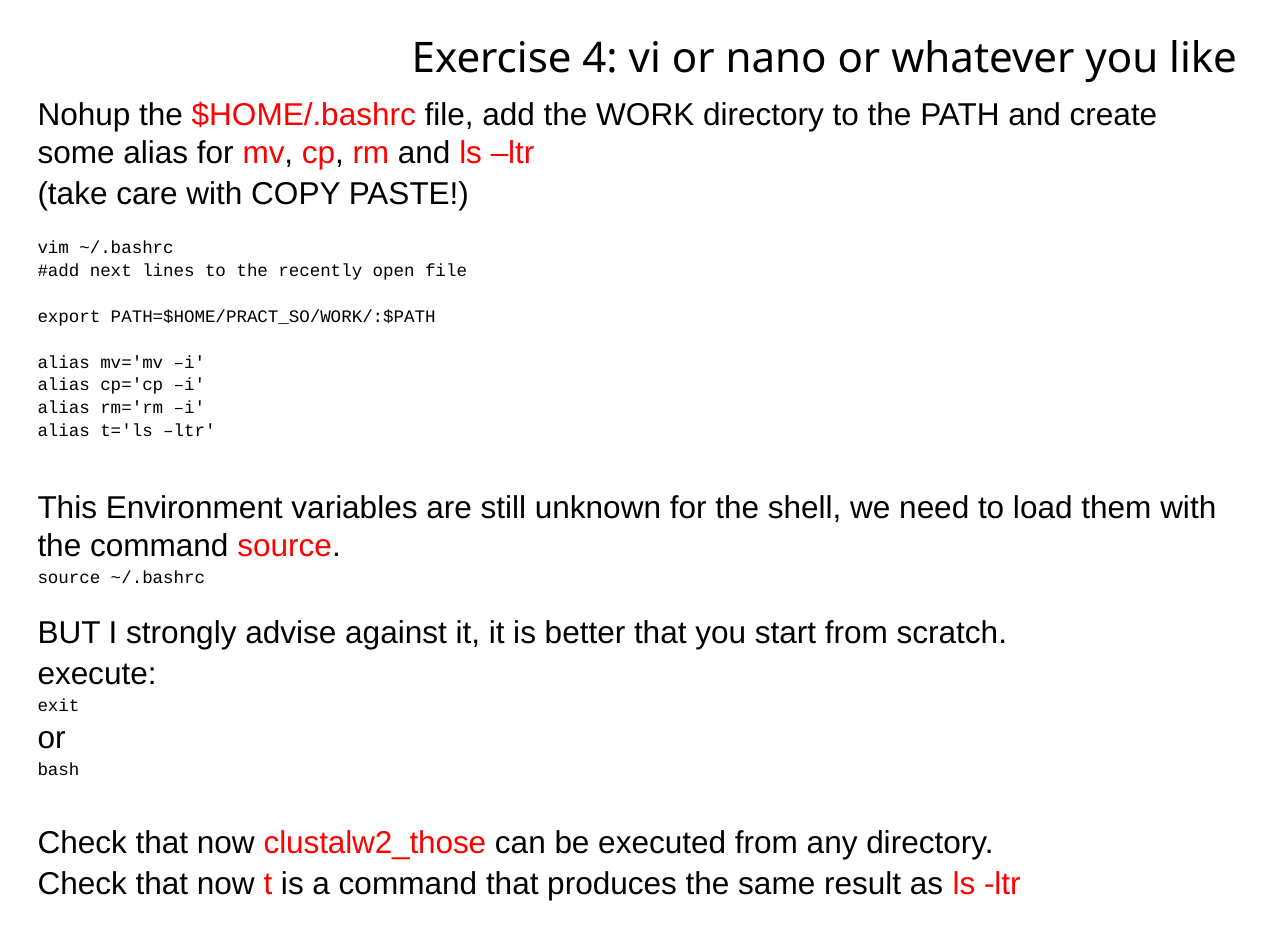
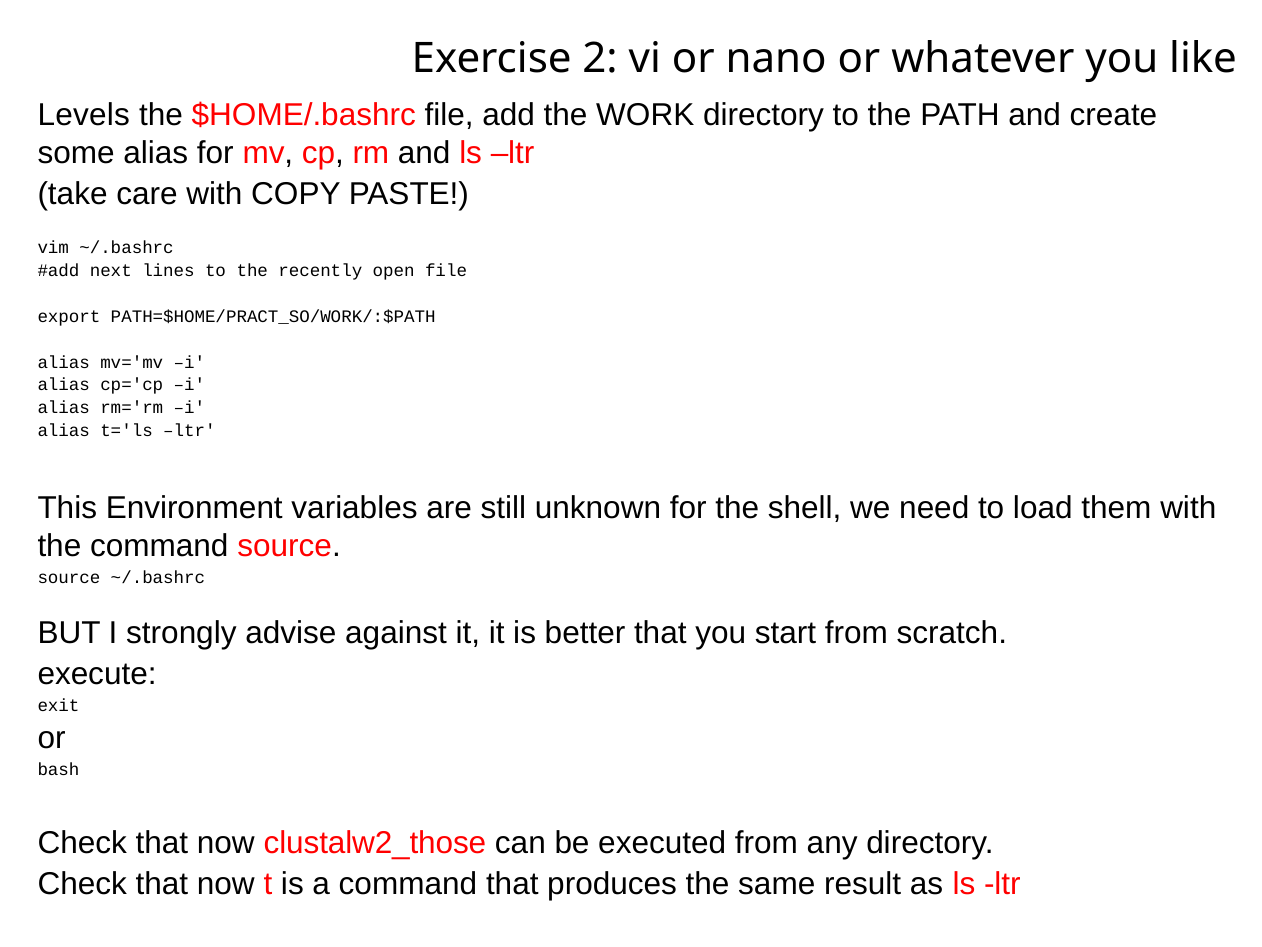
4: 4 -> 2
Nohup: Nohup -> Levels
